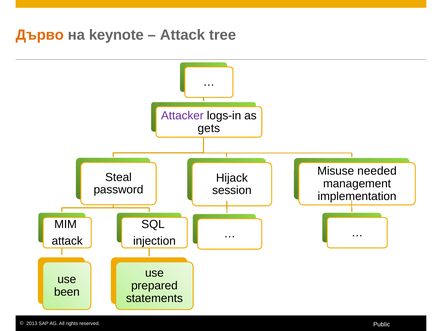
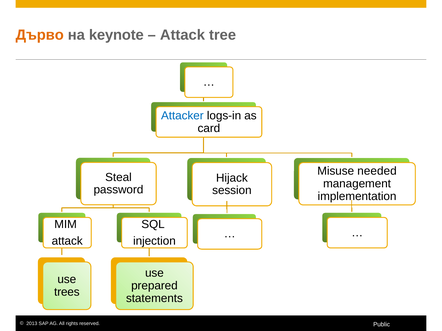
Attacker colour: purple -> blue
gets: gets -> card
been: been -> trees
